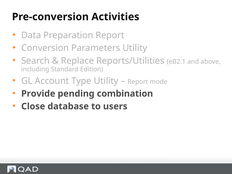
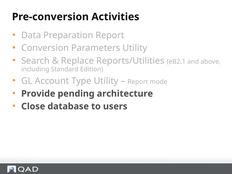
combination: combination -> architecture
